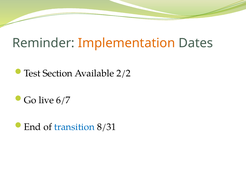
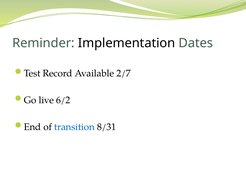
Implementation colour: orange -> black
Section: Section -> Record
2/2: 2/2 -> 2/7
6/7: 6/7 -> 6/2
